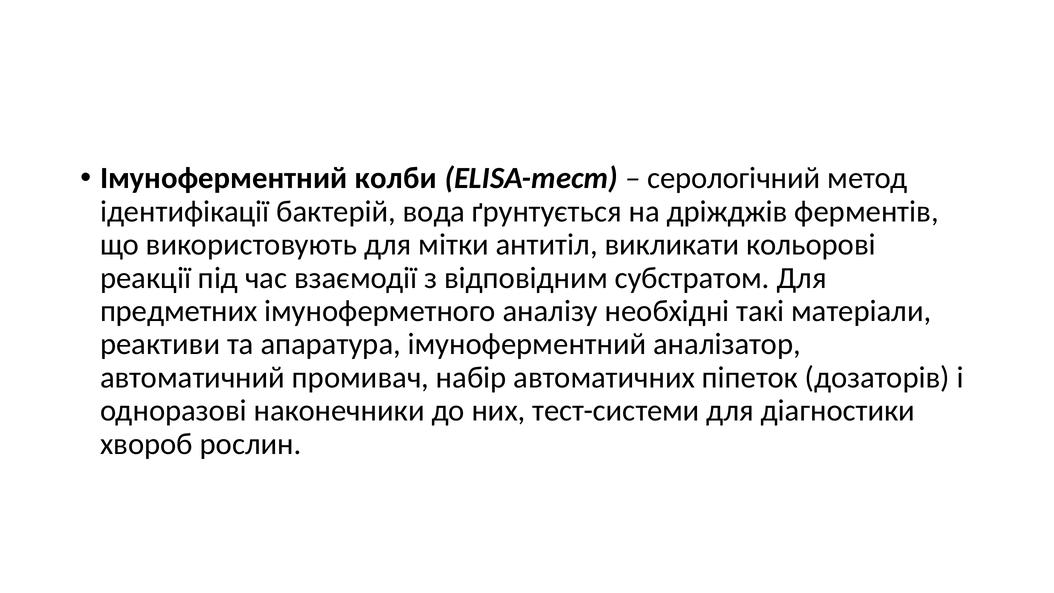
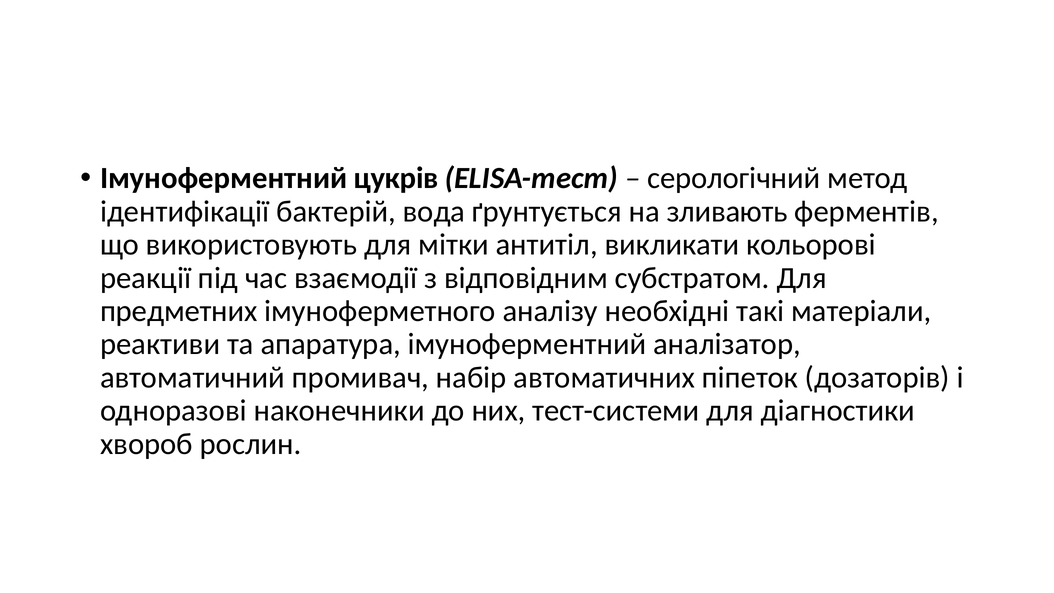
колби: колби -> цукрів
дріжджів: дріжджів -> зливають
